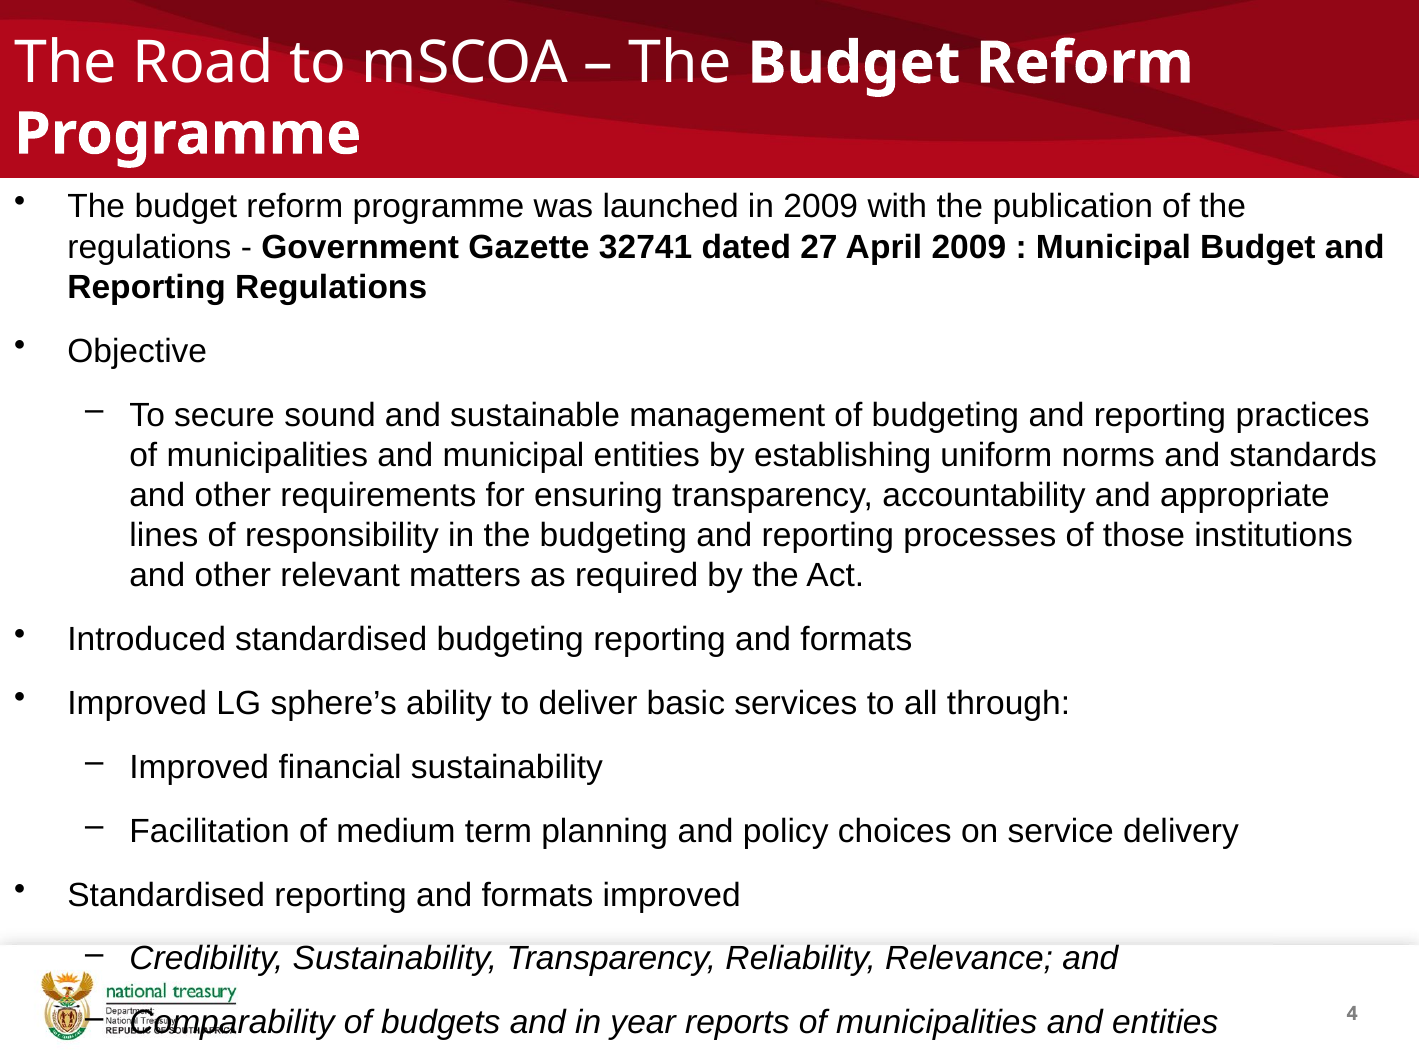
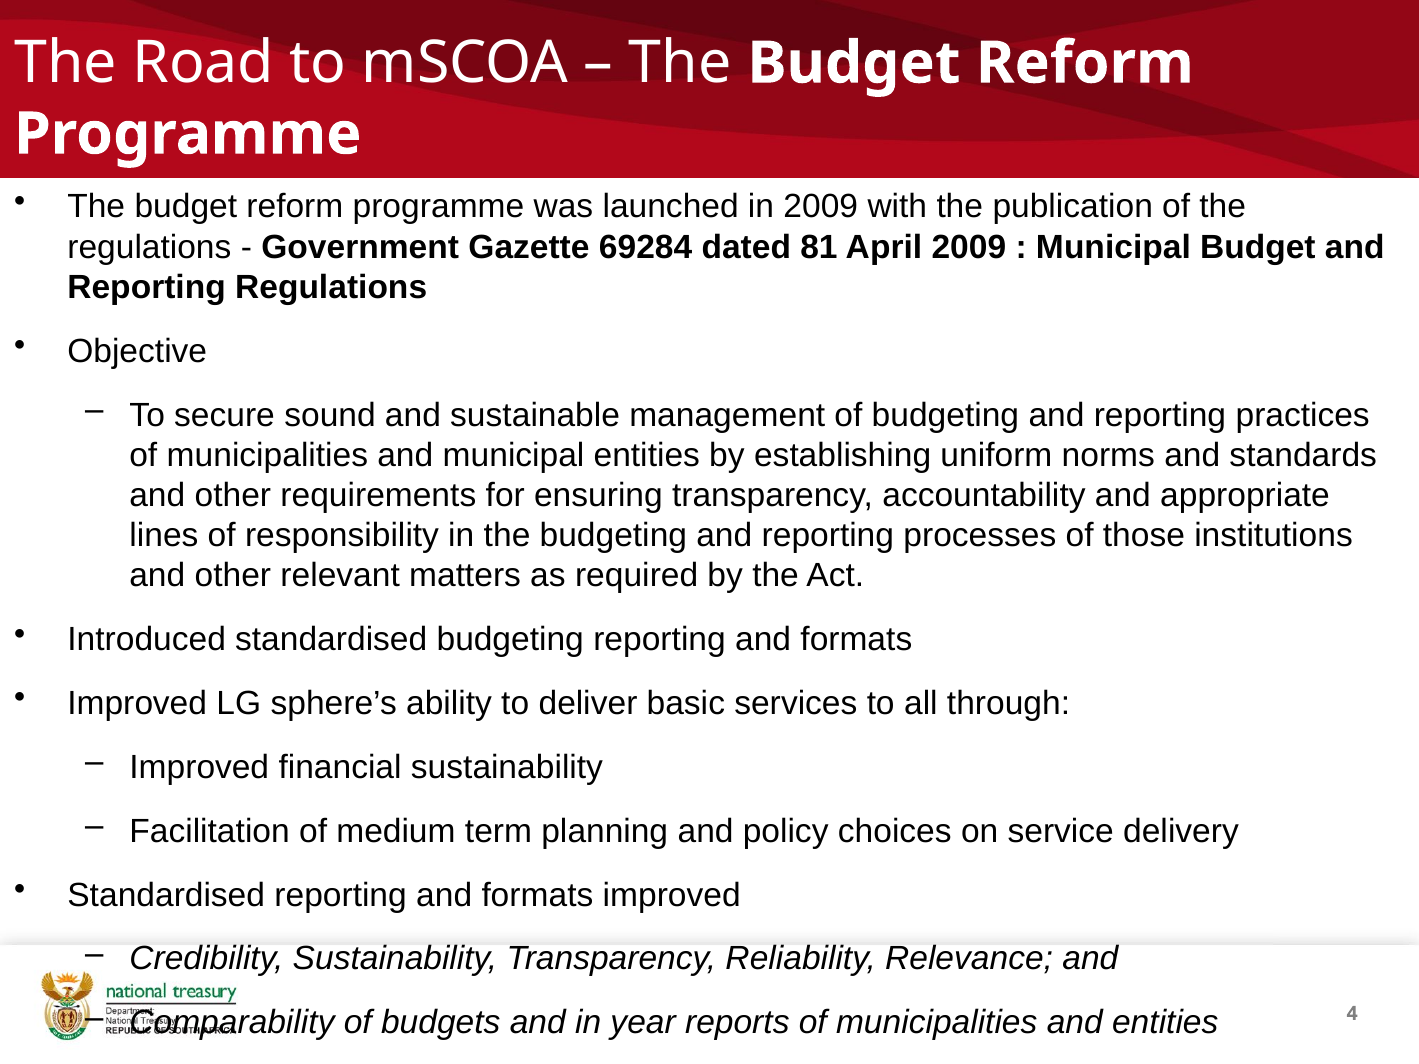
32741: 32741 -> 69284
27: 27 -> 81
